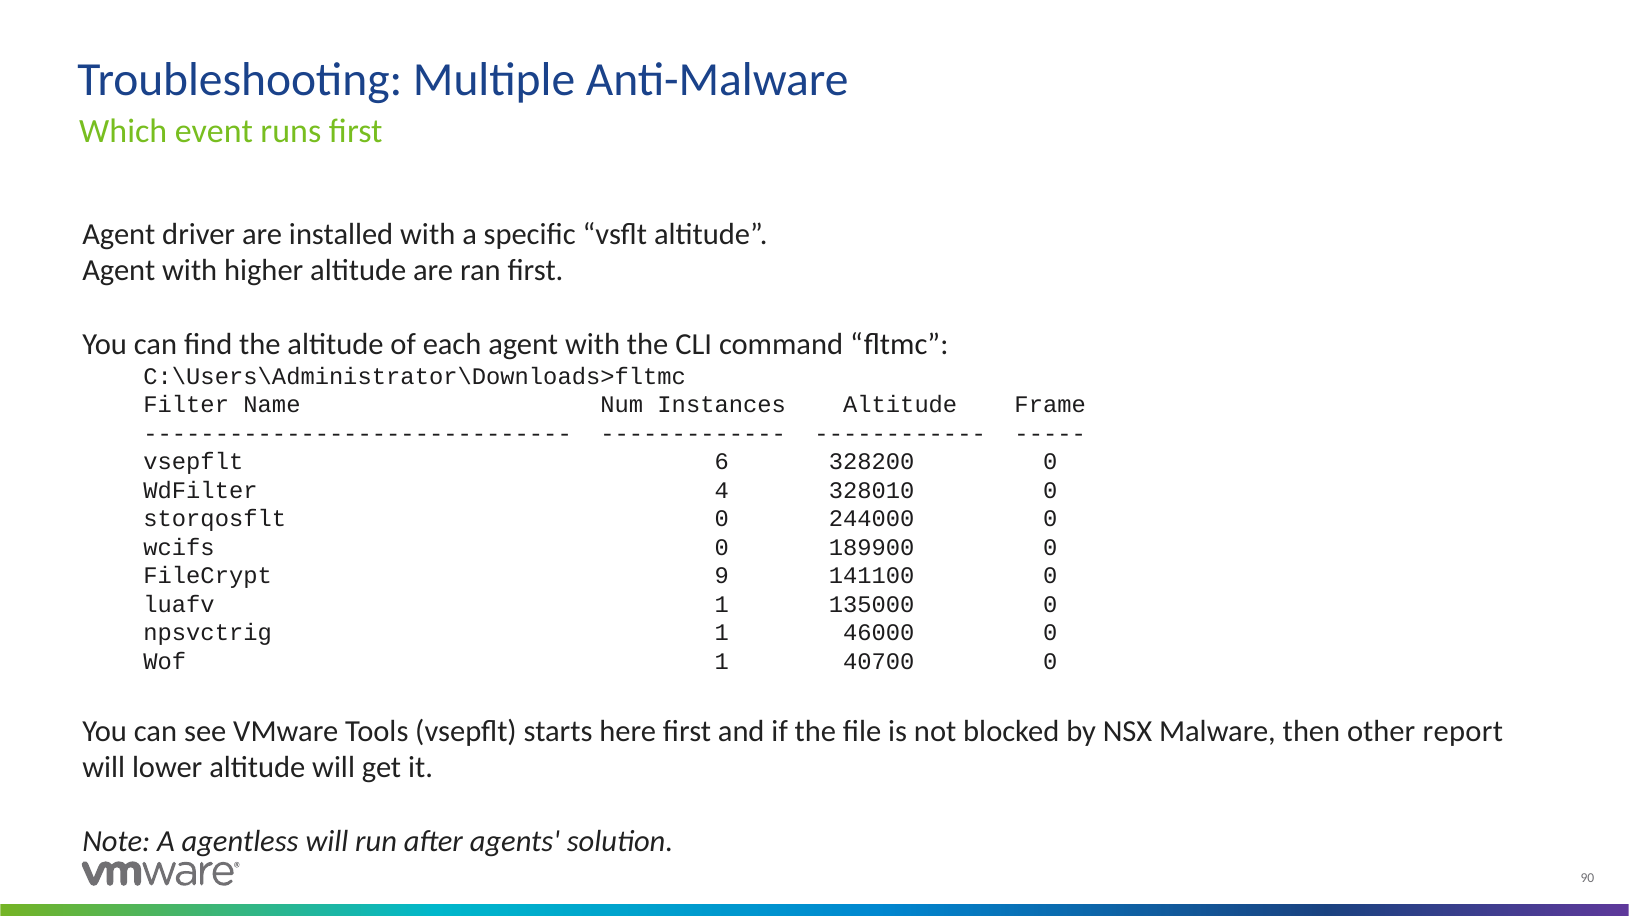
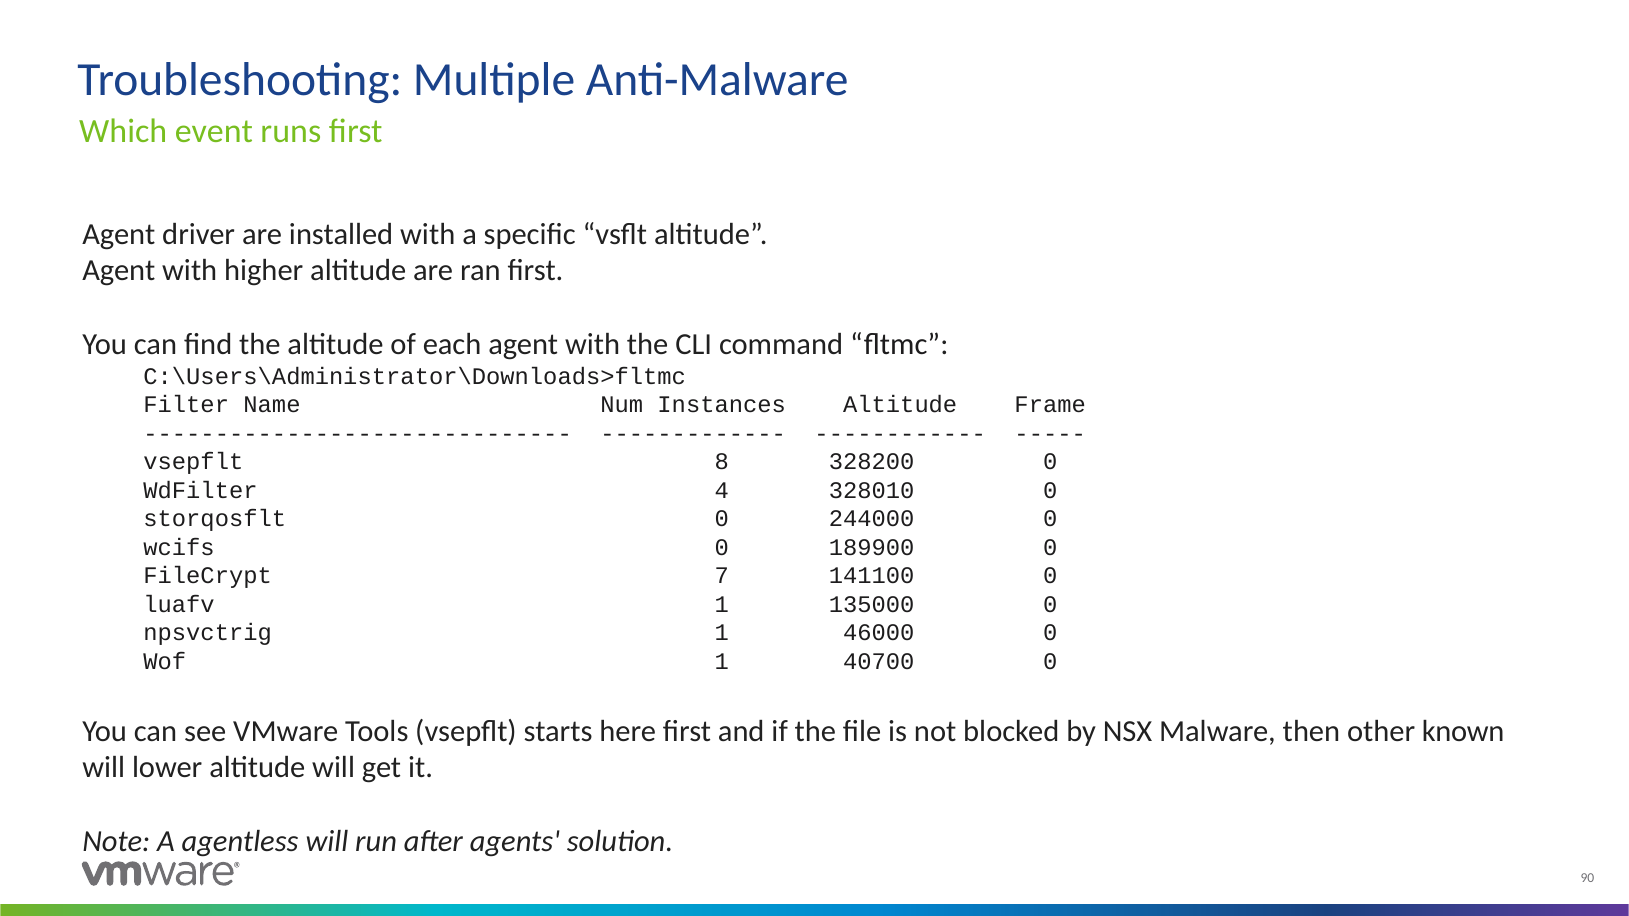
6: 6 -> 8
9: 9 -> 7
report: report -> known
